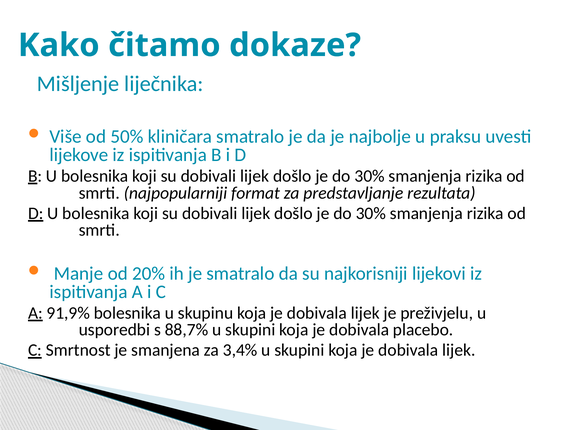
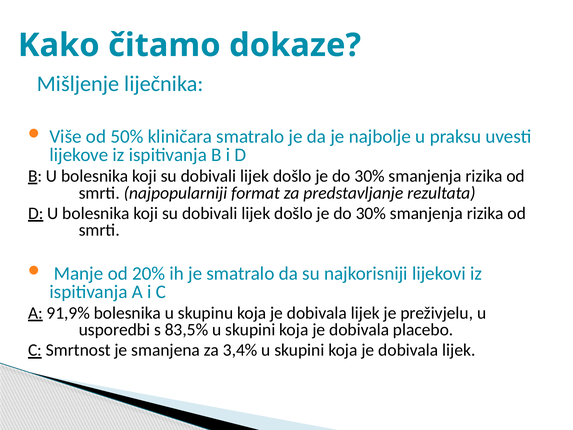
88,7%: 88,7% -> 83,5%
